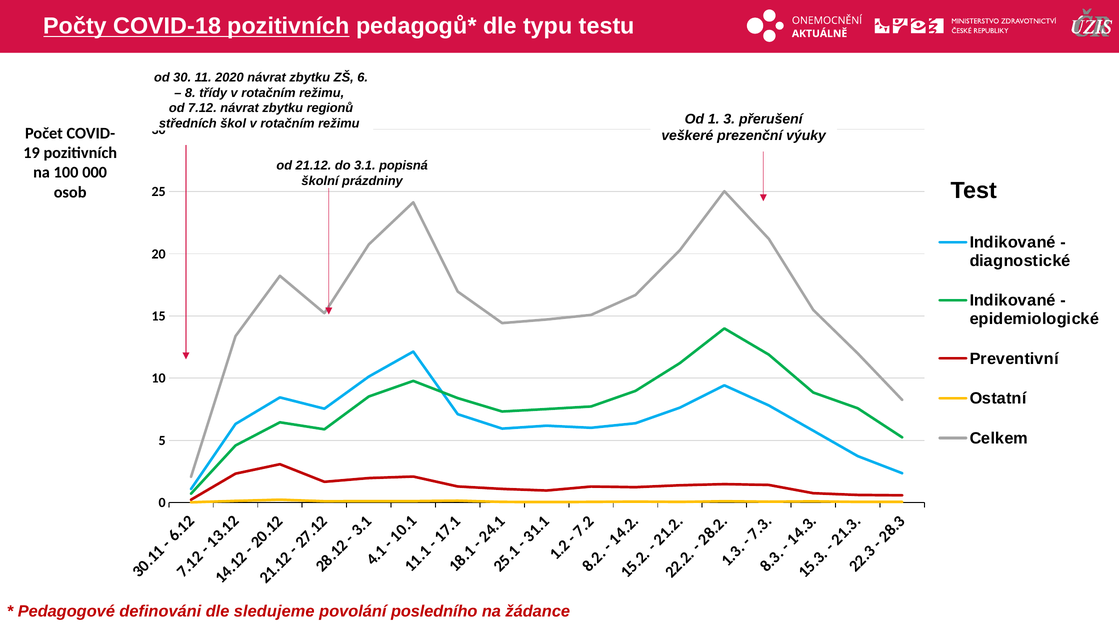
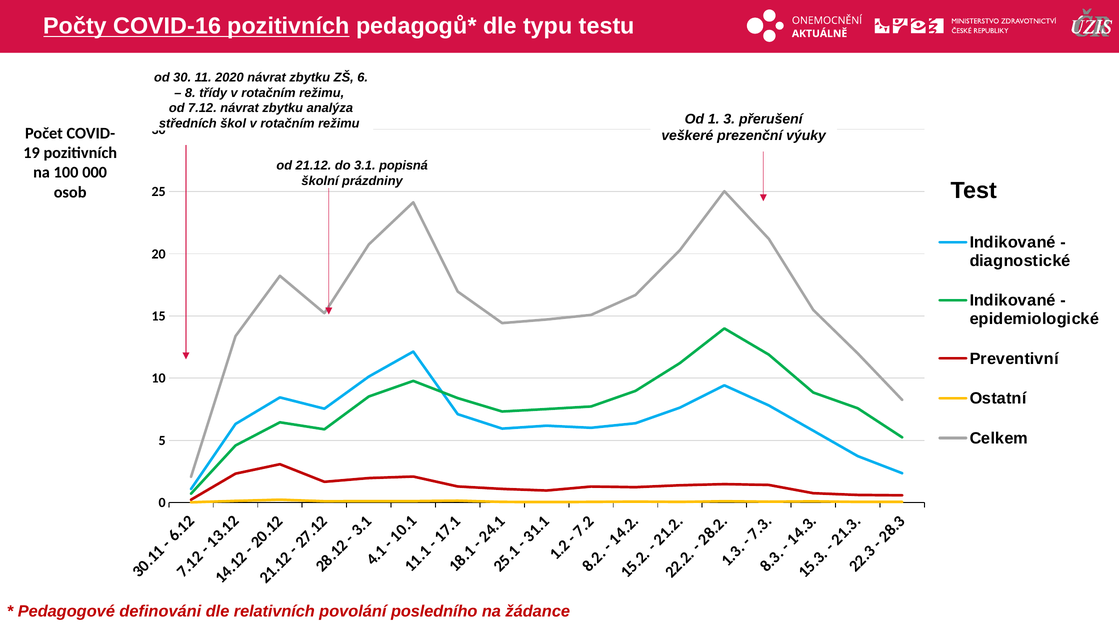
COVID-18: COVID-18 -> COVID-16
regionů: regionů -> analýza
sledujeme: sledujeme -> relativních
